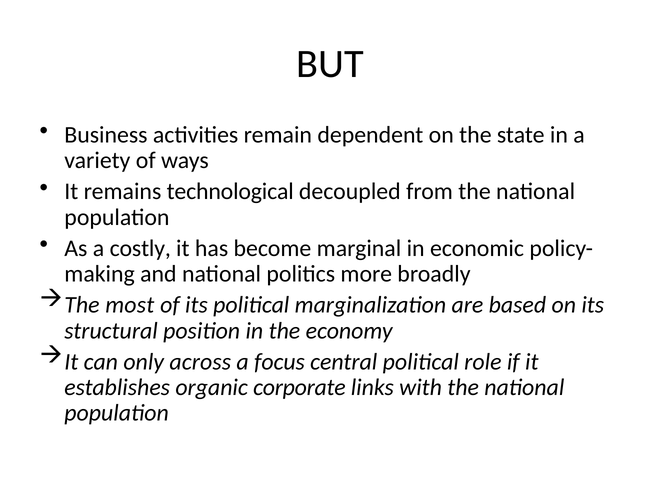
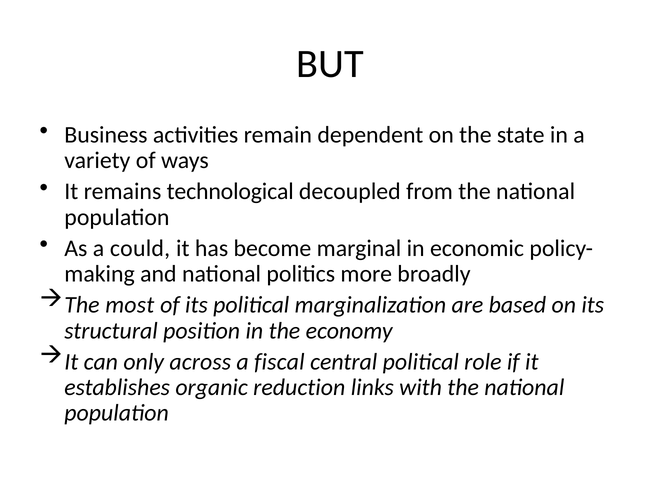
costly: costly -> could
focus: focus -> fiscal
corporate: corporate -> reduction
